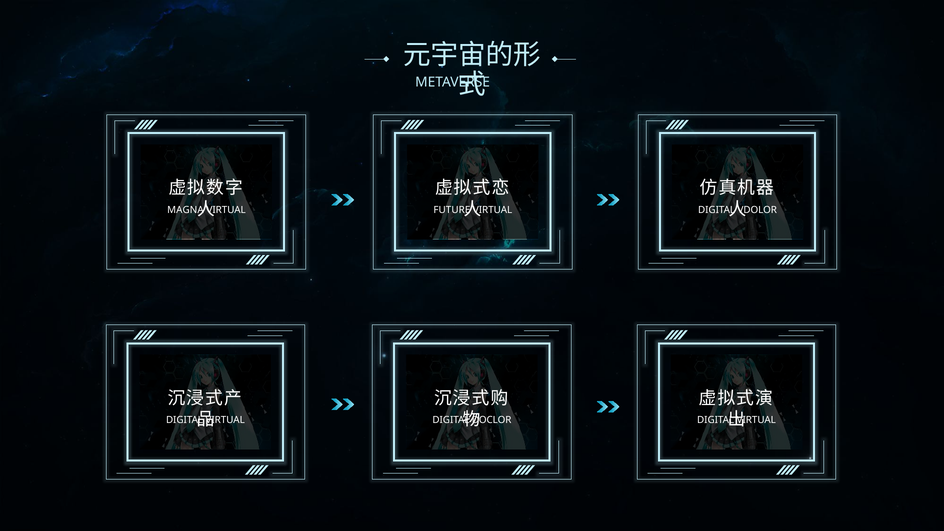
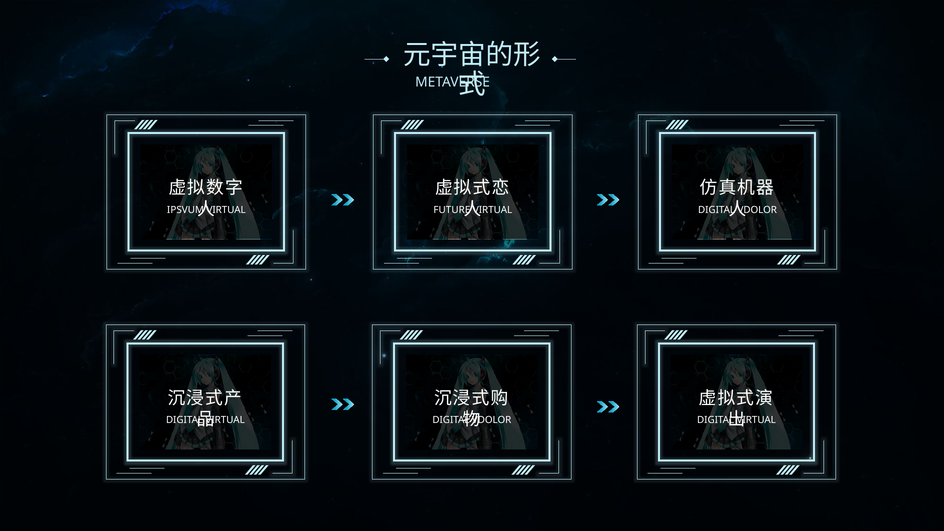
MAGNA: MAGNA -> IPSVUM
DOCLOR at (492, 420): DOCLOR -> VDOLOR
